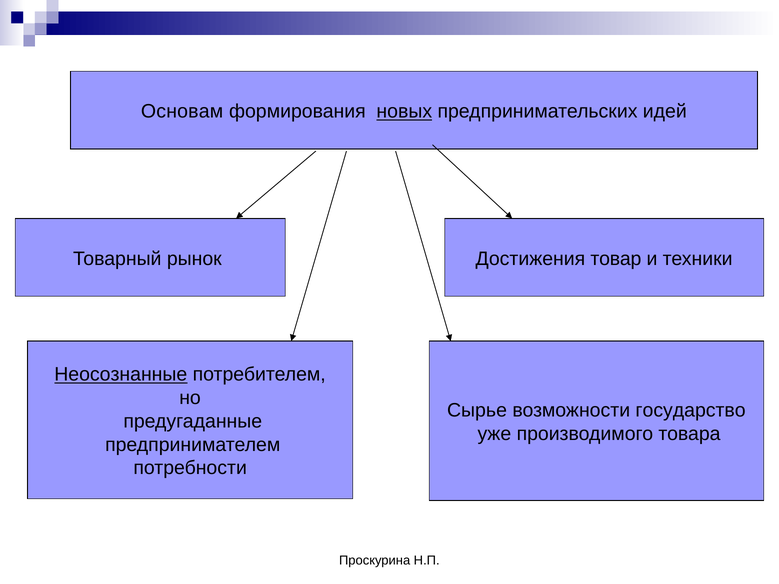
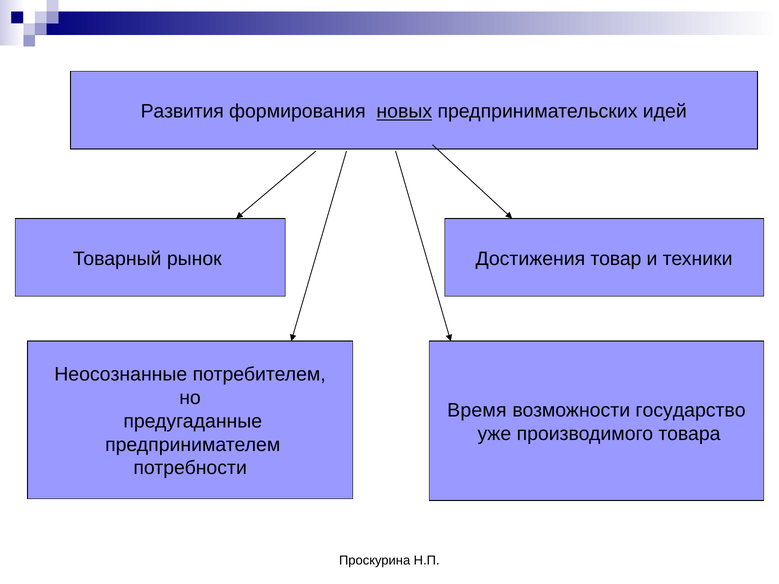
Основам: Основам -> Развития
Неосознанные underline: present -> none
Сырье: Сырье -> Время
